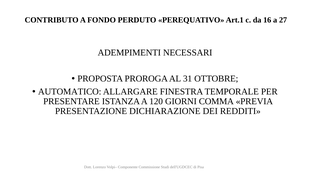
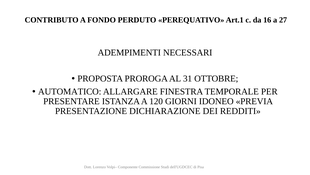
COMMA: COMMA -> IDONEO
